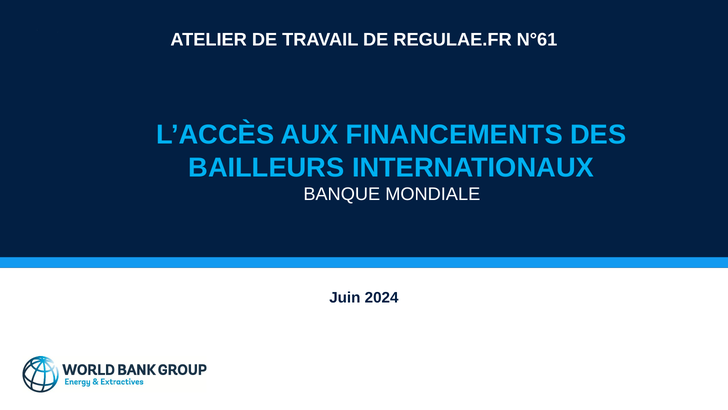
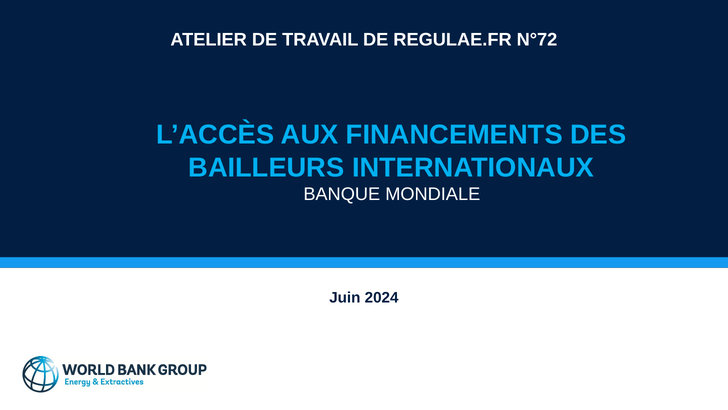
N°61: N°61 -> N°72
